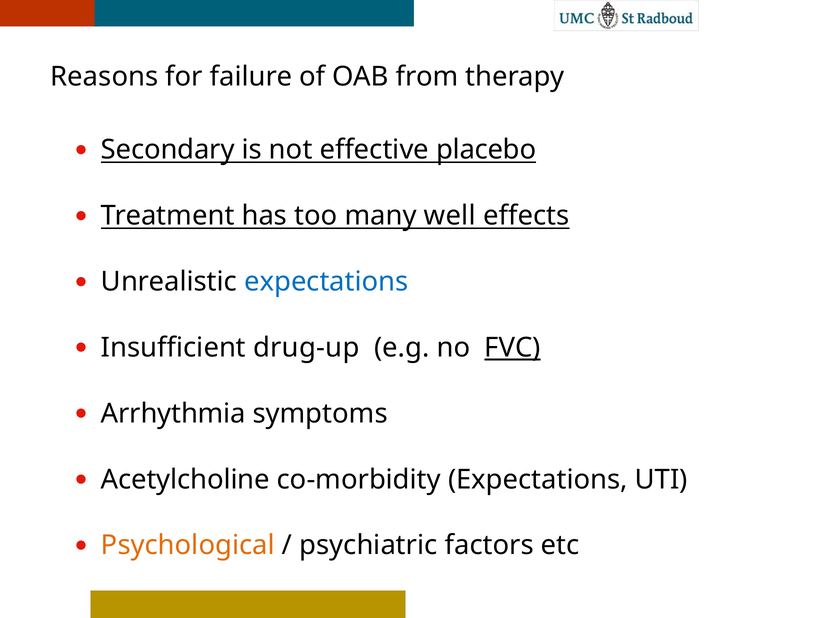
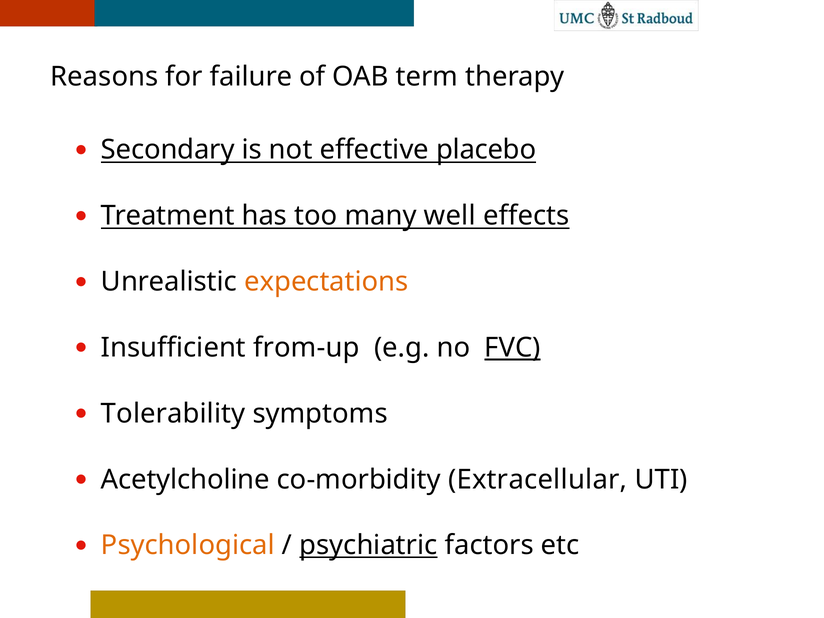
from: from -> term
expectations at (326, 282) colour: blue -> orange
drug-up: drug-up -> from-up
Arrhythmia: Arrhythmia -> Tolerability
co-morbidity Expectations: Expectations -> Extracellular
psychiatric underline: none -> present
